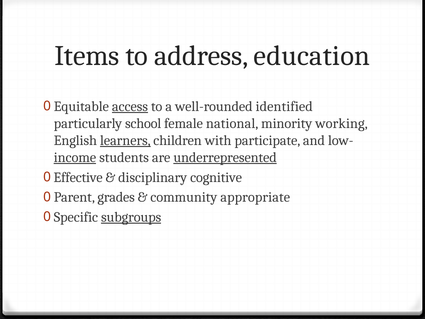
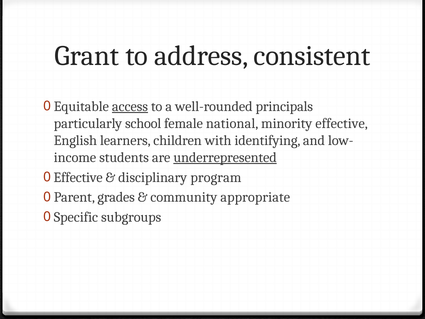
Items: Items -> Grant
education: education -> consistent
identified: identified -> principals
minority working: working -> effective
learners underline: present -> none
participate: participate -> identifying
income underline: present -> none
cognitive: cognitive -> program
subgroups underline: present -> none
